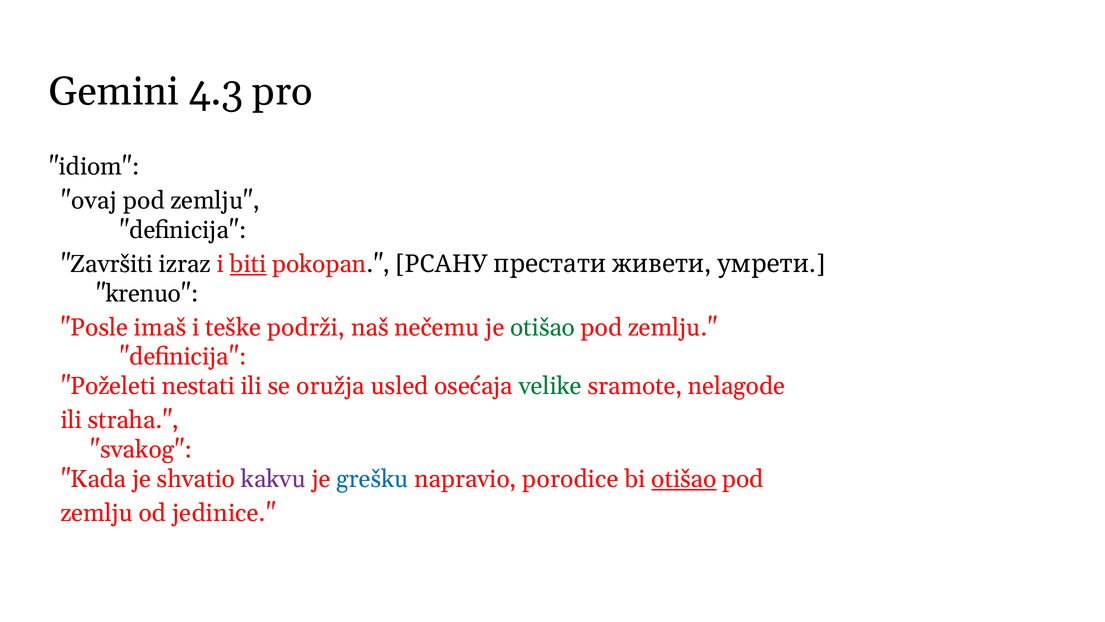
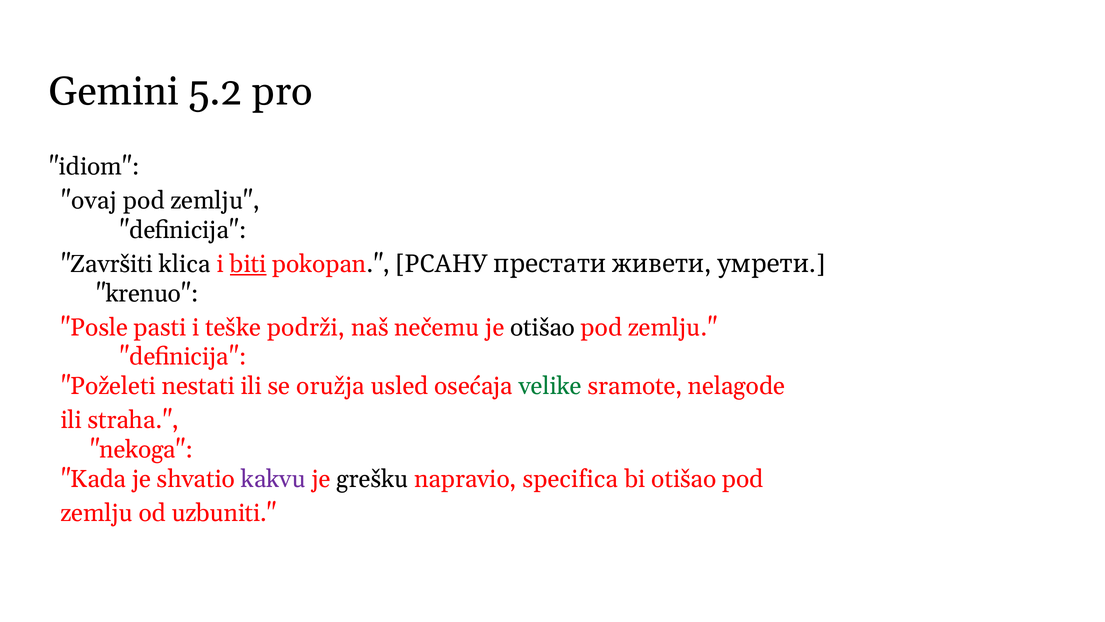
4.3: 4.3 -> 5.2
izraz: izraz -> klica
imaš: imaš -> pasti
otišao at (543, 327) colour: green -> black
svakog: svakog -> nekoga
grešku colour: blue -> black
porodice: porodice -> specifica
otišao at (684, 479) underline: present -> none
jedinice: jedinice -> uzbuniti
